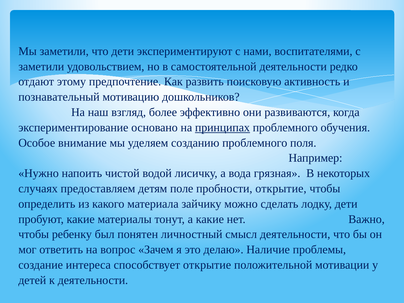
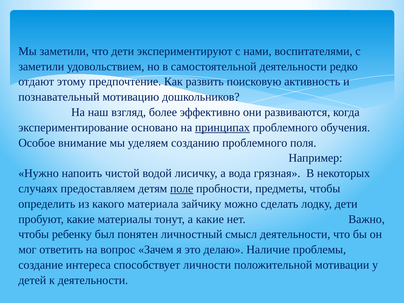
поле underline: none -> present
пробности открытие: открытие -> предметы
способствует открытие: открытие -> личности
